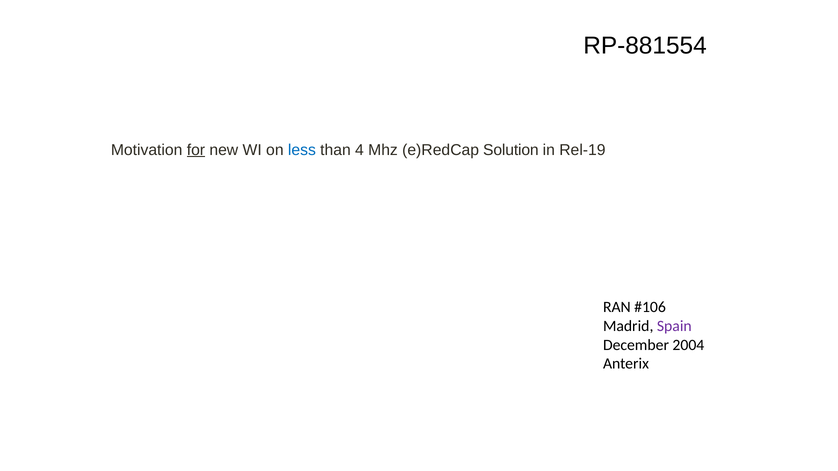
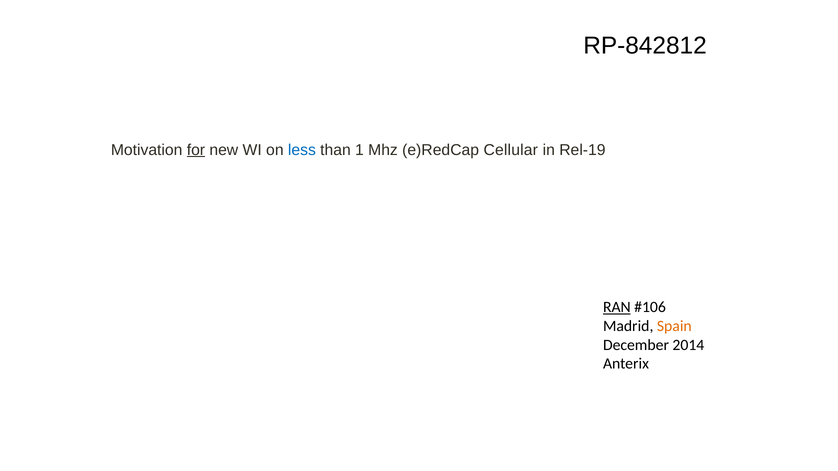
RP-881554: RP-881554 -> RP-842812
4: 4 -> 1
Solution: Solution -> Cellular
RAN underline: none -> present
Spain colour: purple -> orange
2004: 2004 -> 2014
